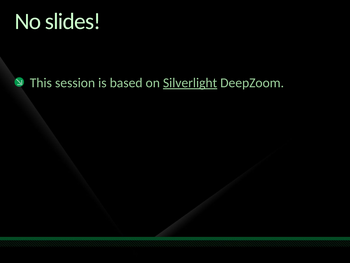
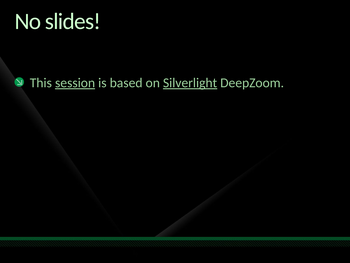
session underline: none -> present
